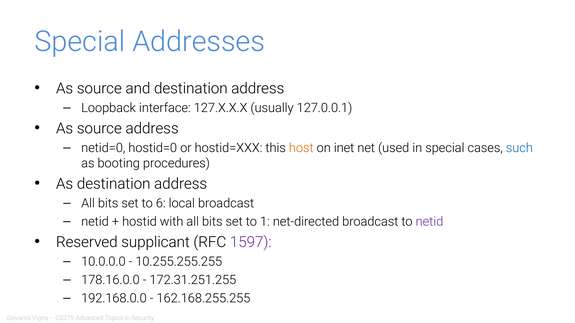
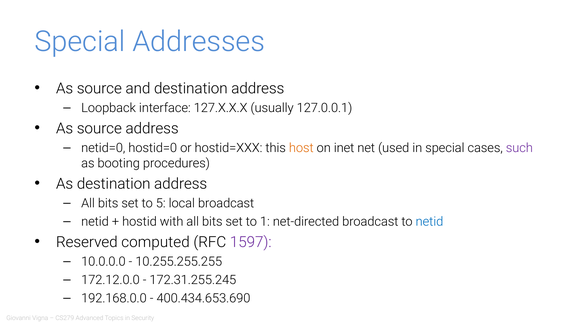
such colour: blue -> purple
6: 6 -> 5
netid at (429, 222) colour: purple -> blue
supplicant: supplicant -> computed
178.16.0.0: 178.16.0.0 -> 172.12.0.0
172.31.251.255: 172.31.251.255 -> 172.31.255.245
162.168.255.255: 162.168.255.255 -> 400.434.653.690
